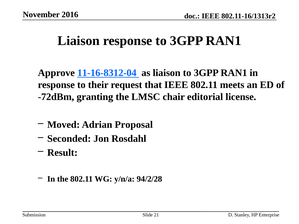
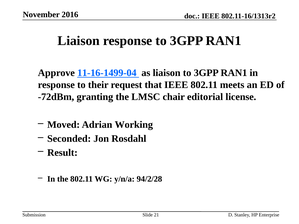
11-16-8312-04: 11-16-8312-04 -> 11-16-1499-04
Proposal: Proposal -> Working
